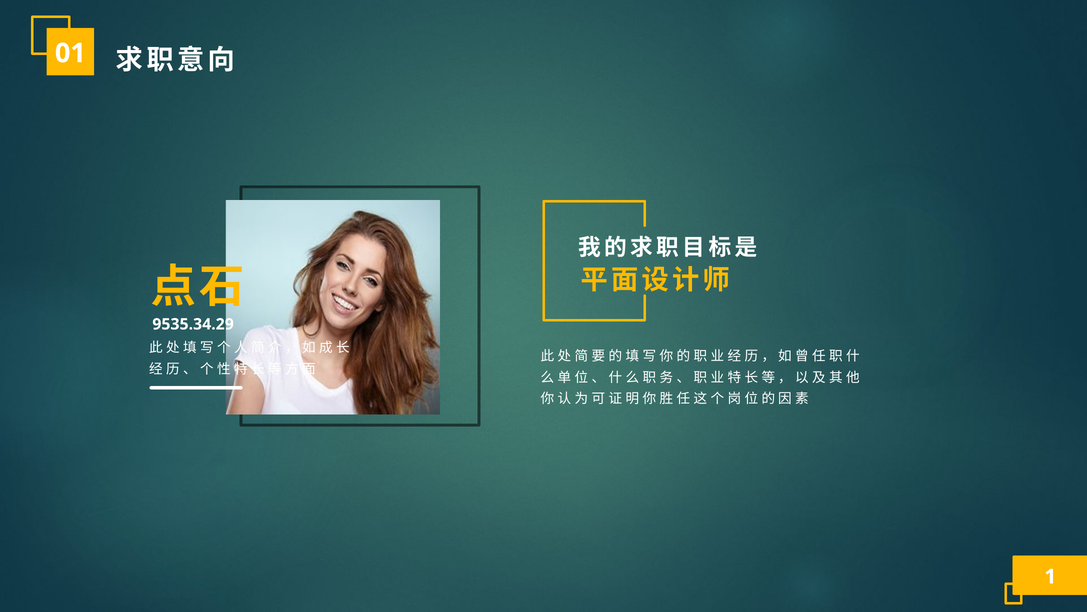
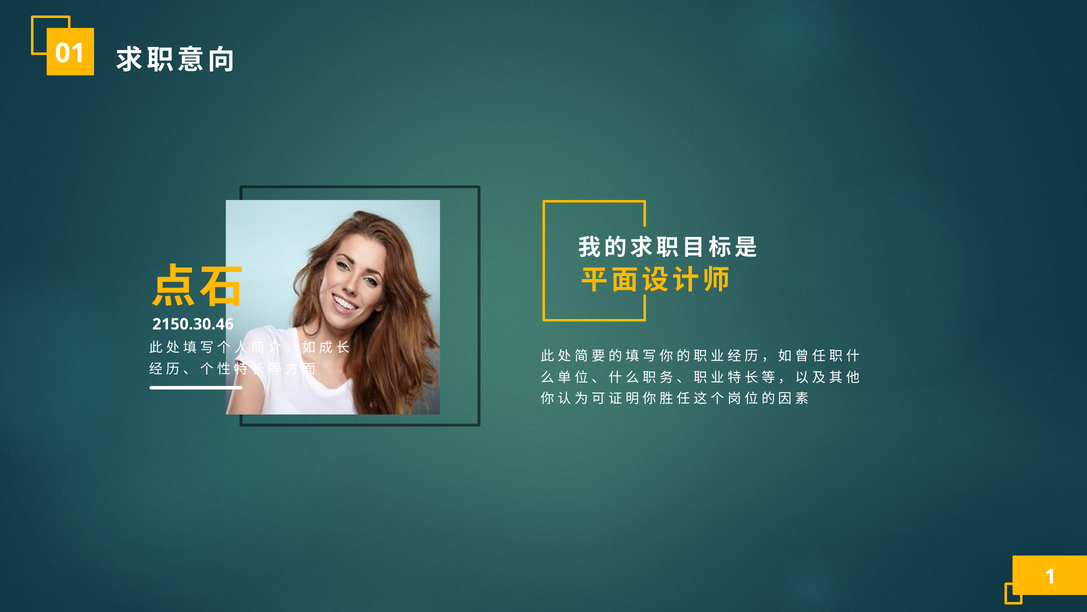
9535.34.29: 9535.34.29 -> 2150.30.46
